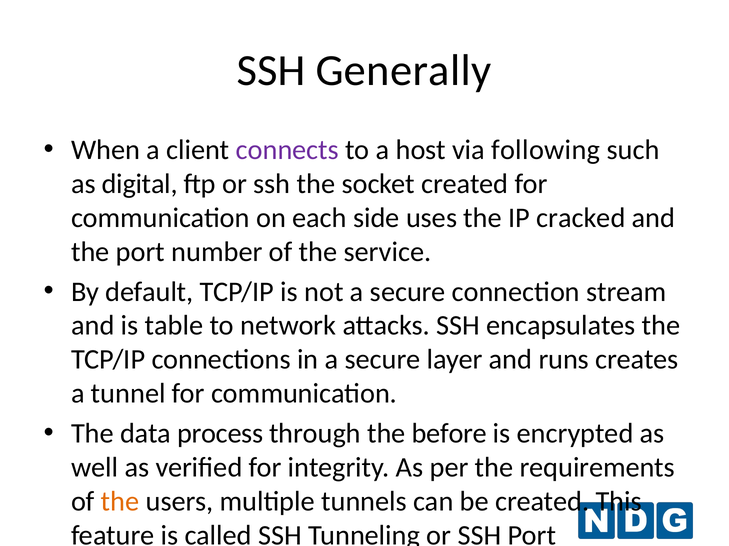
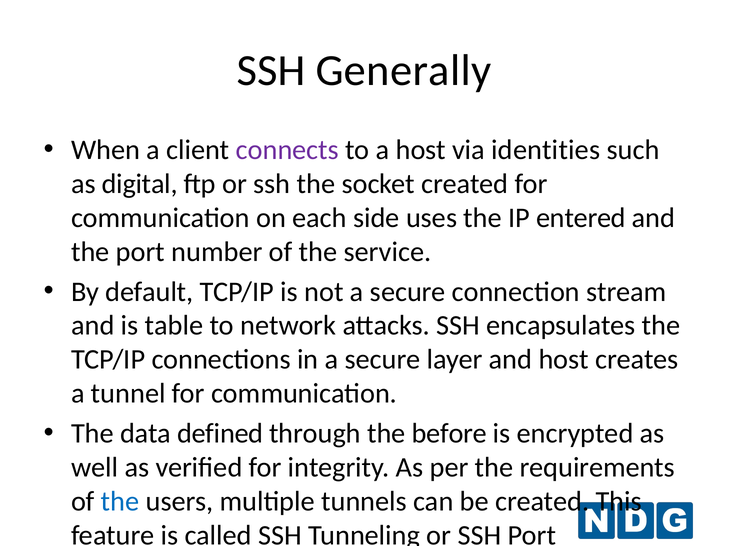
following: following -> identities
cracked: cracked -> entered
and runs: runs -> host
process: process -> defined
the at (120, 502) colour: orange -> blue
